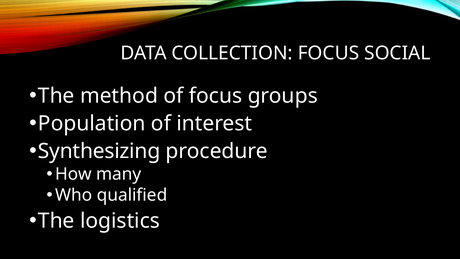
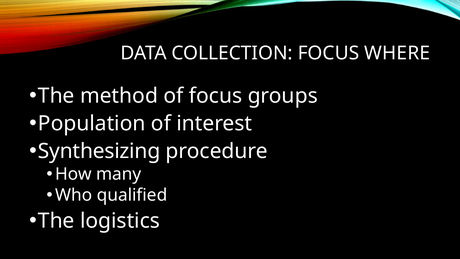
SOCIAL: SOCIAL -> WHERE
